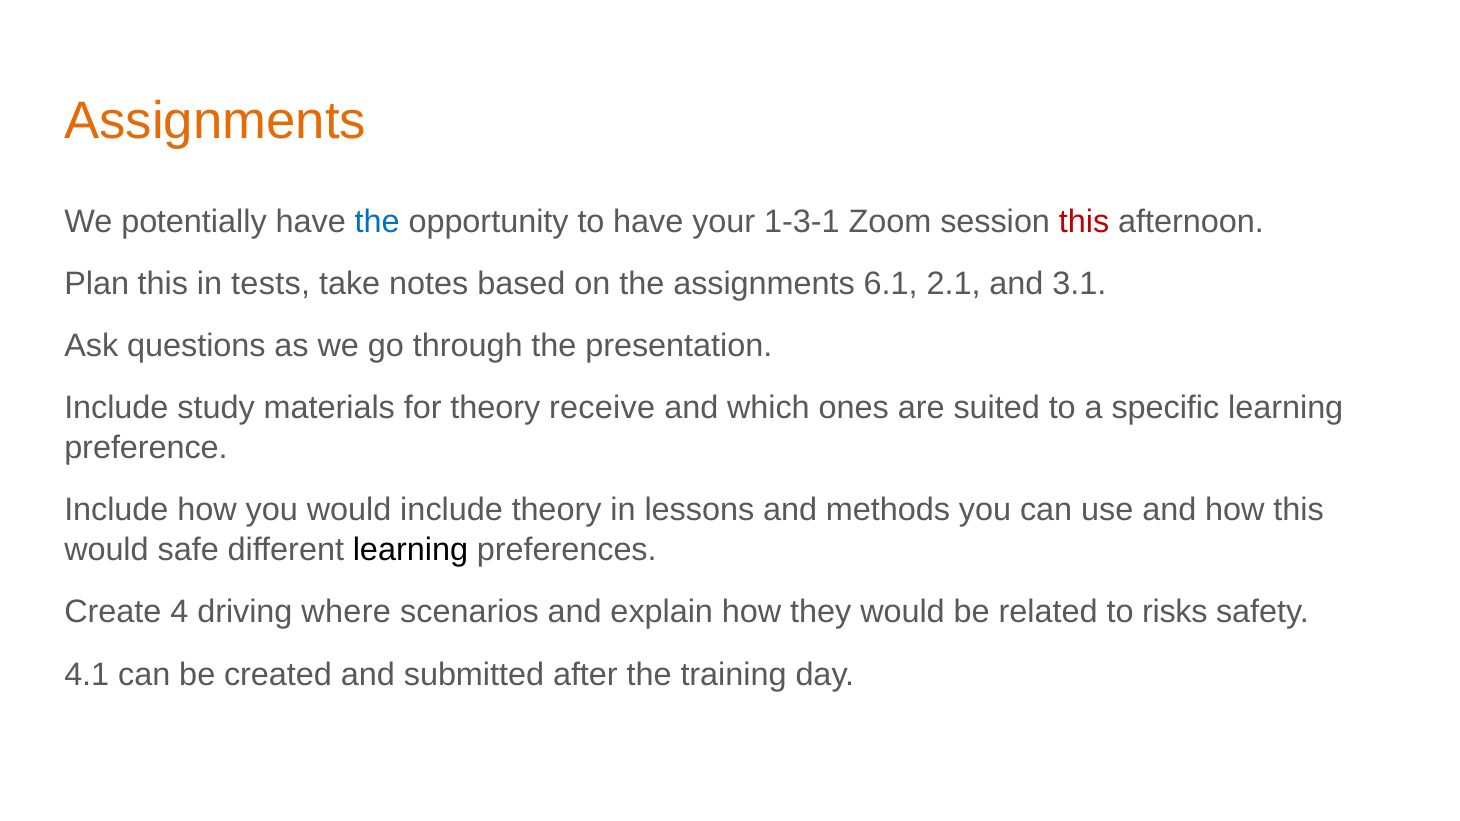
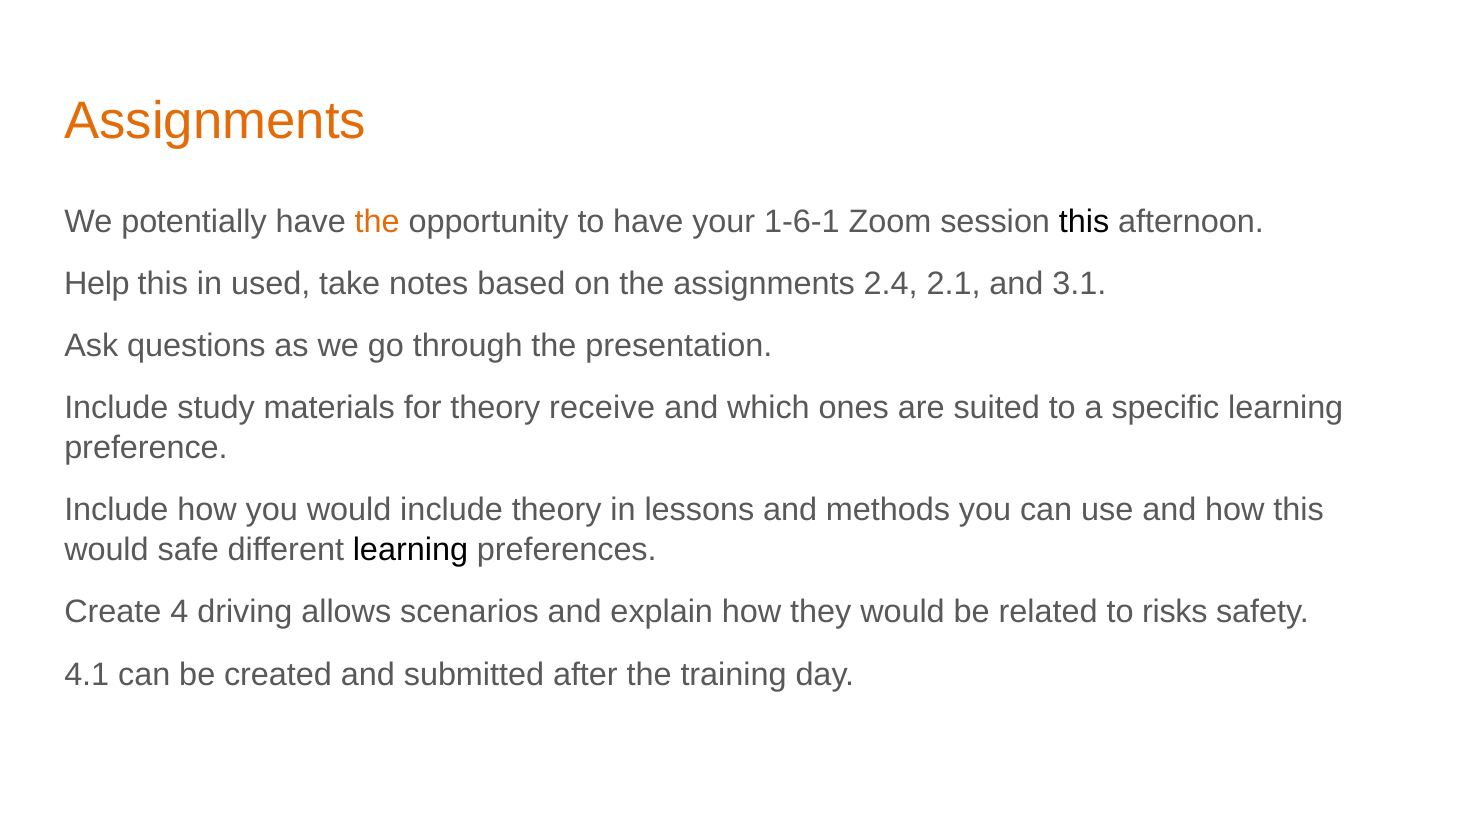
the at (377, 222) colour: blue -> orange
1-3-1: 1-3-1 -> 1-6-1
this at (1084, 222) colour: red -> black
Plan: Plan -> Help
tests: tests -> used
6.1: 6.1 -> 2.4
where: where -> allows
